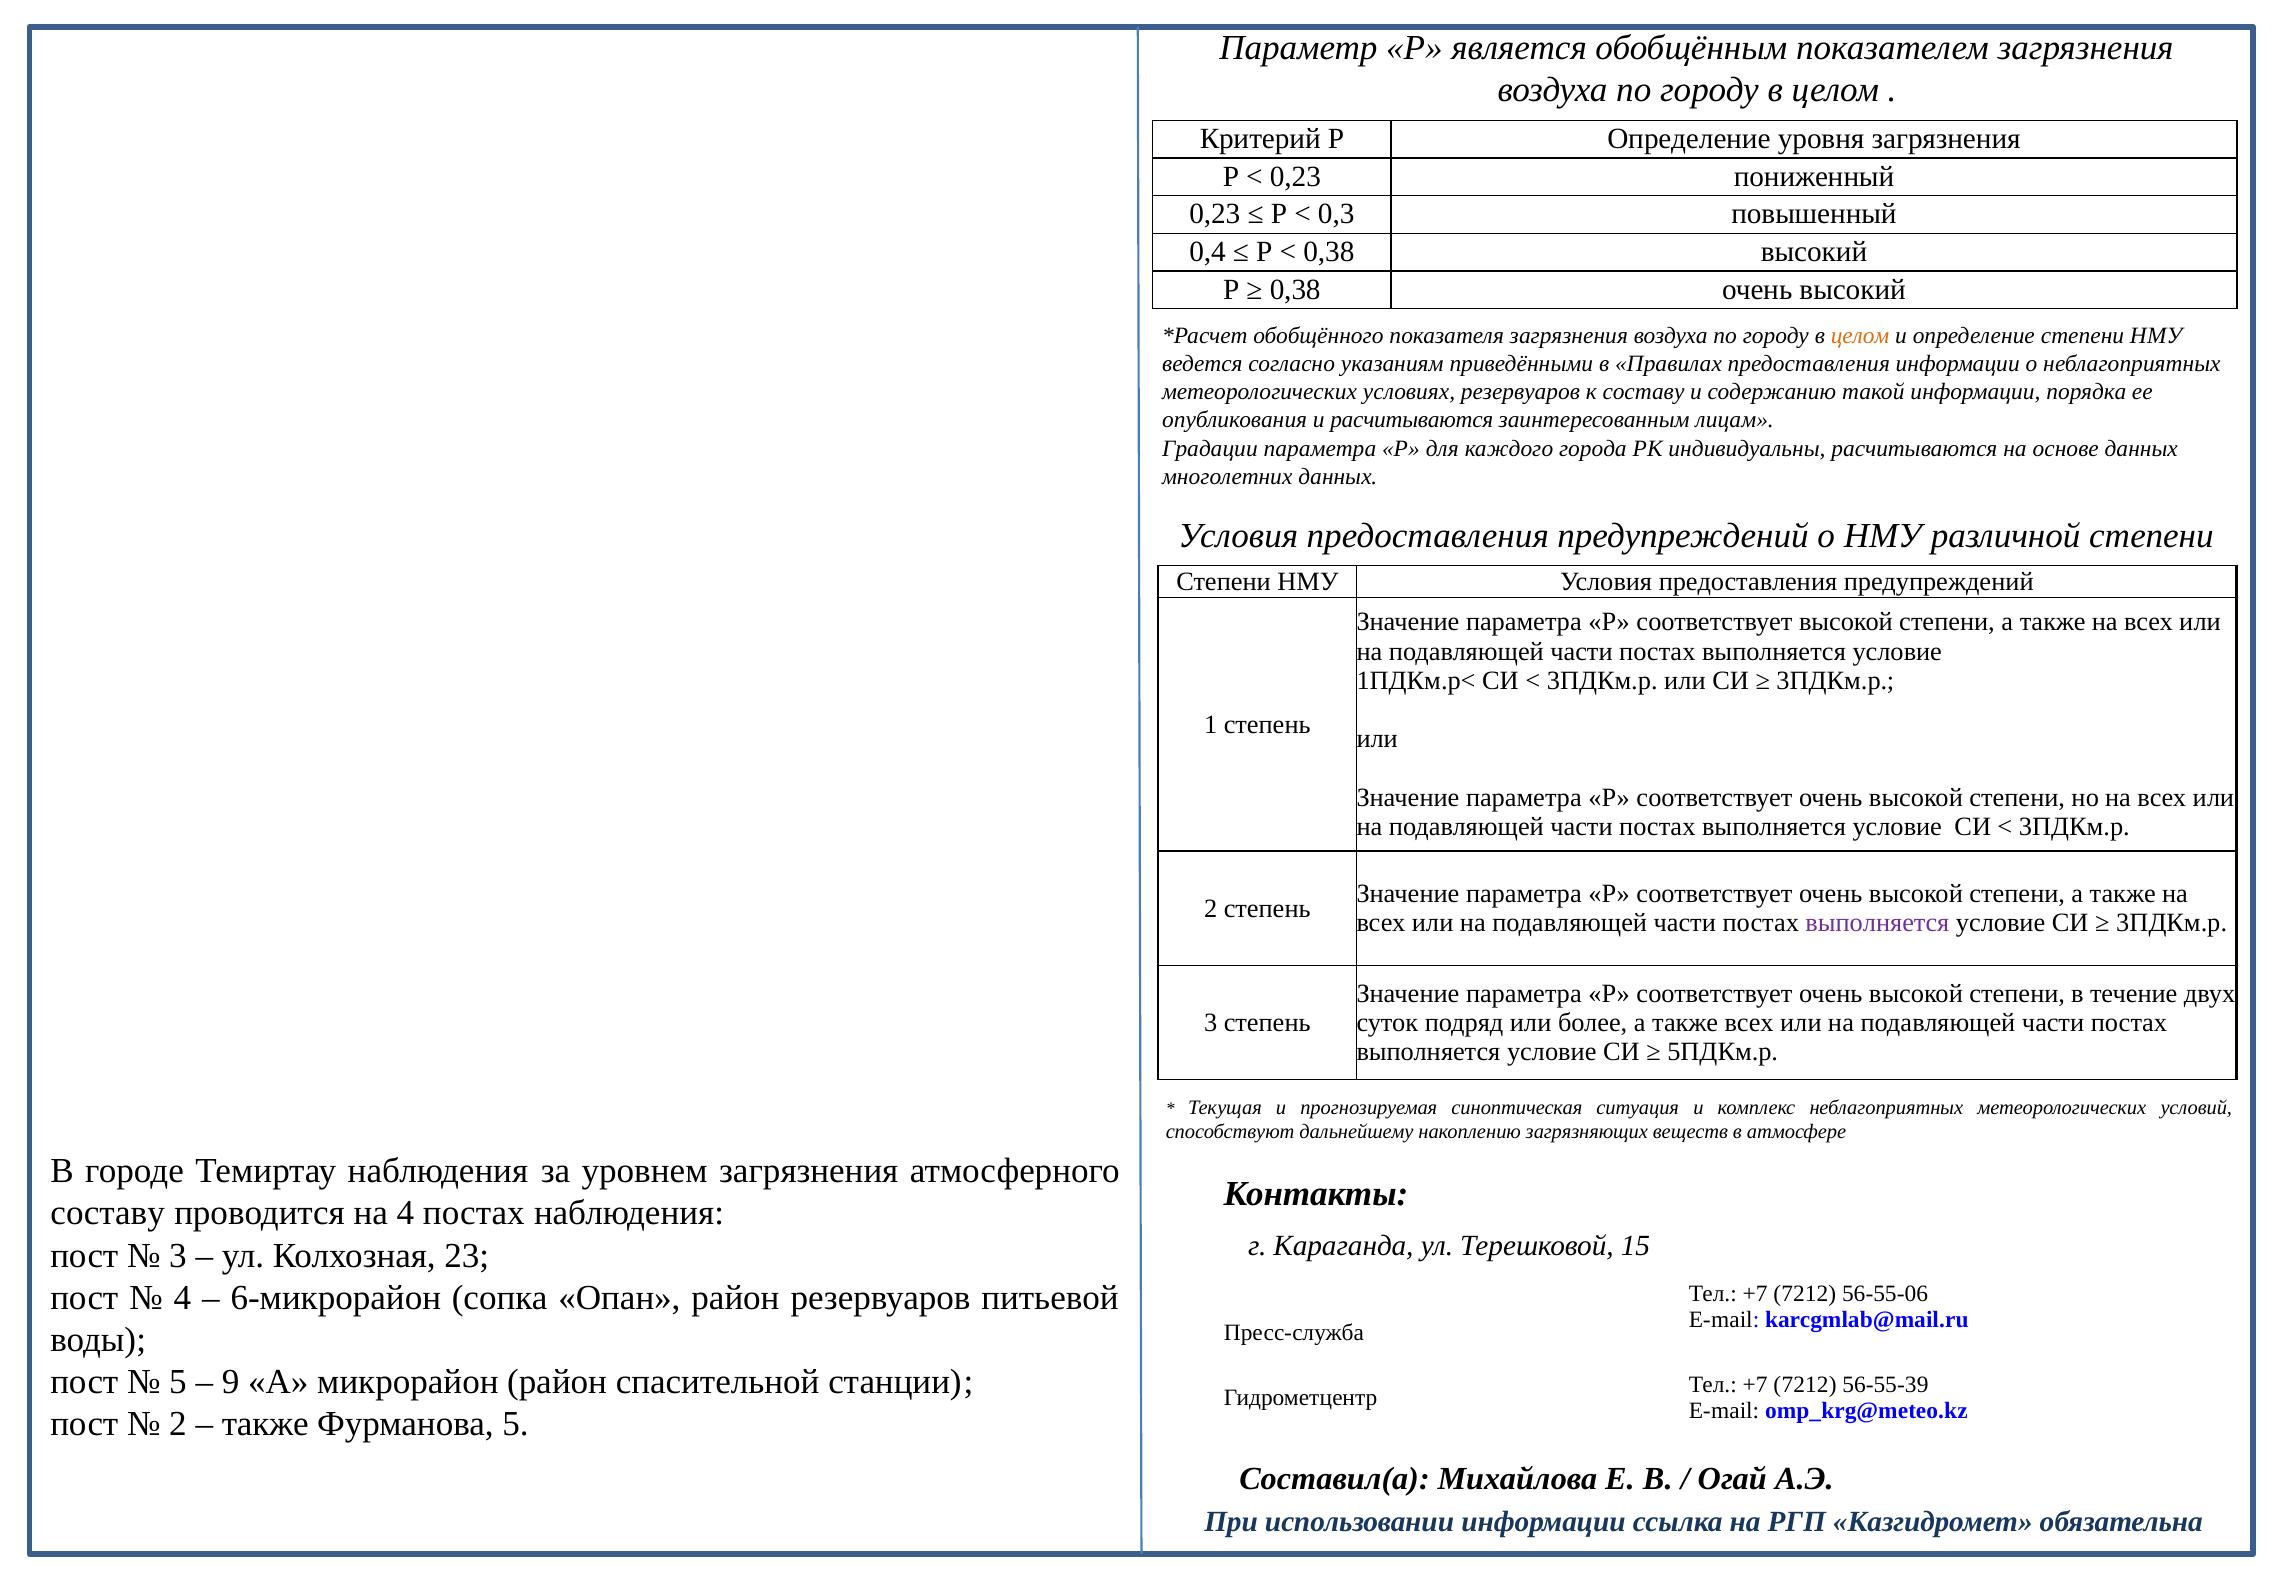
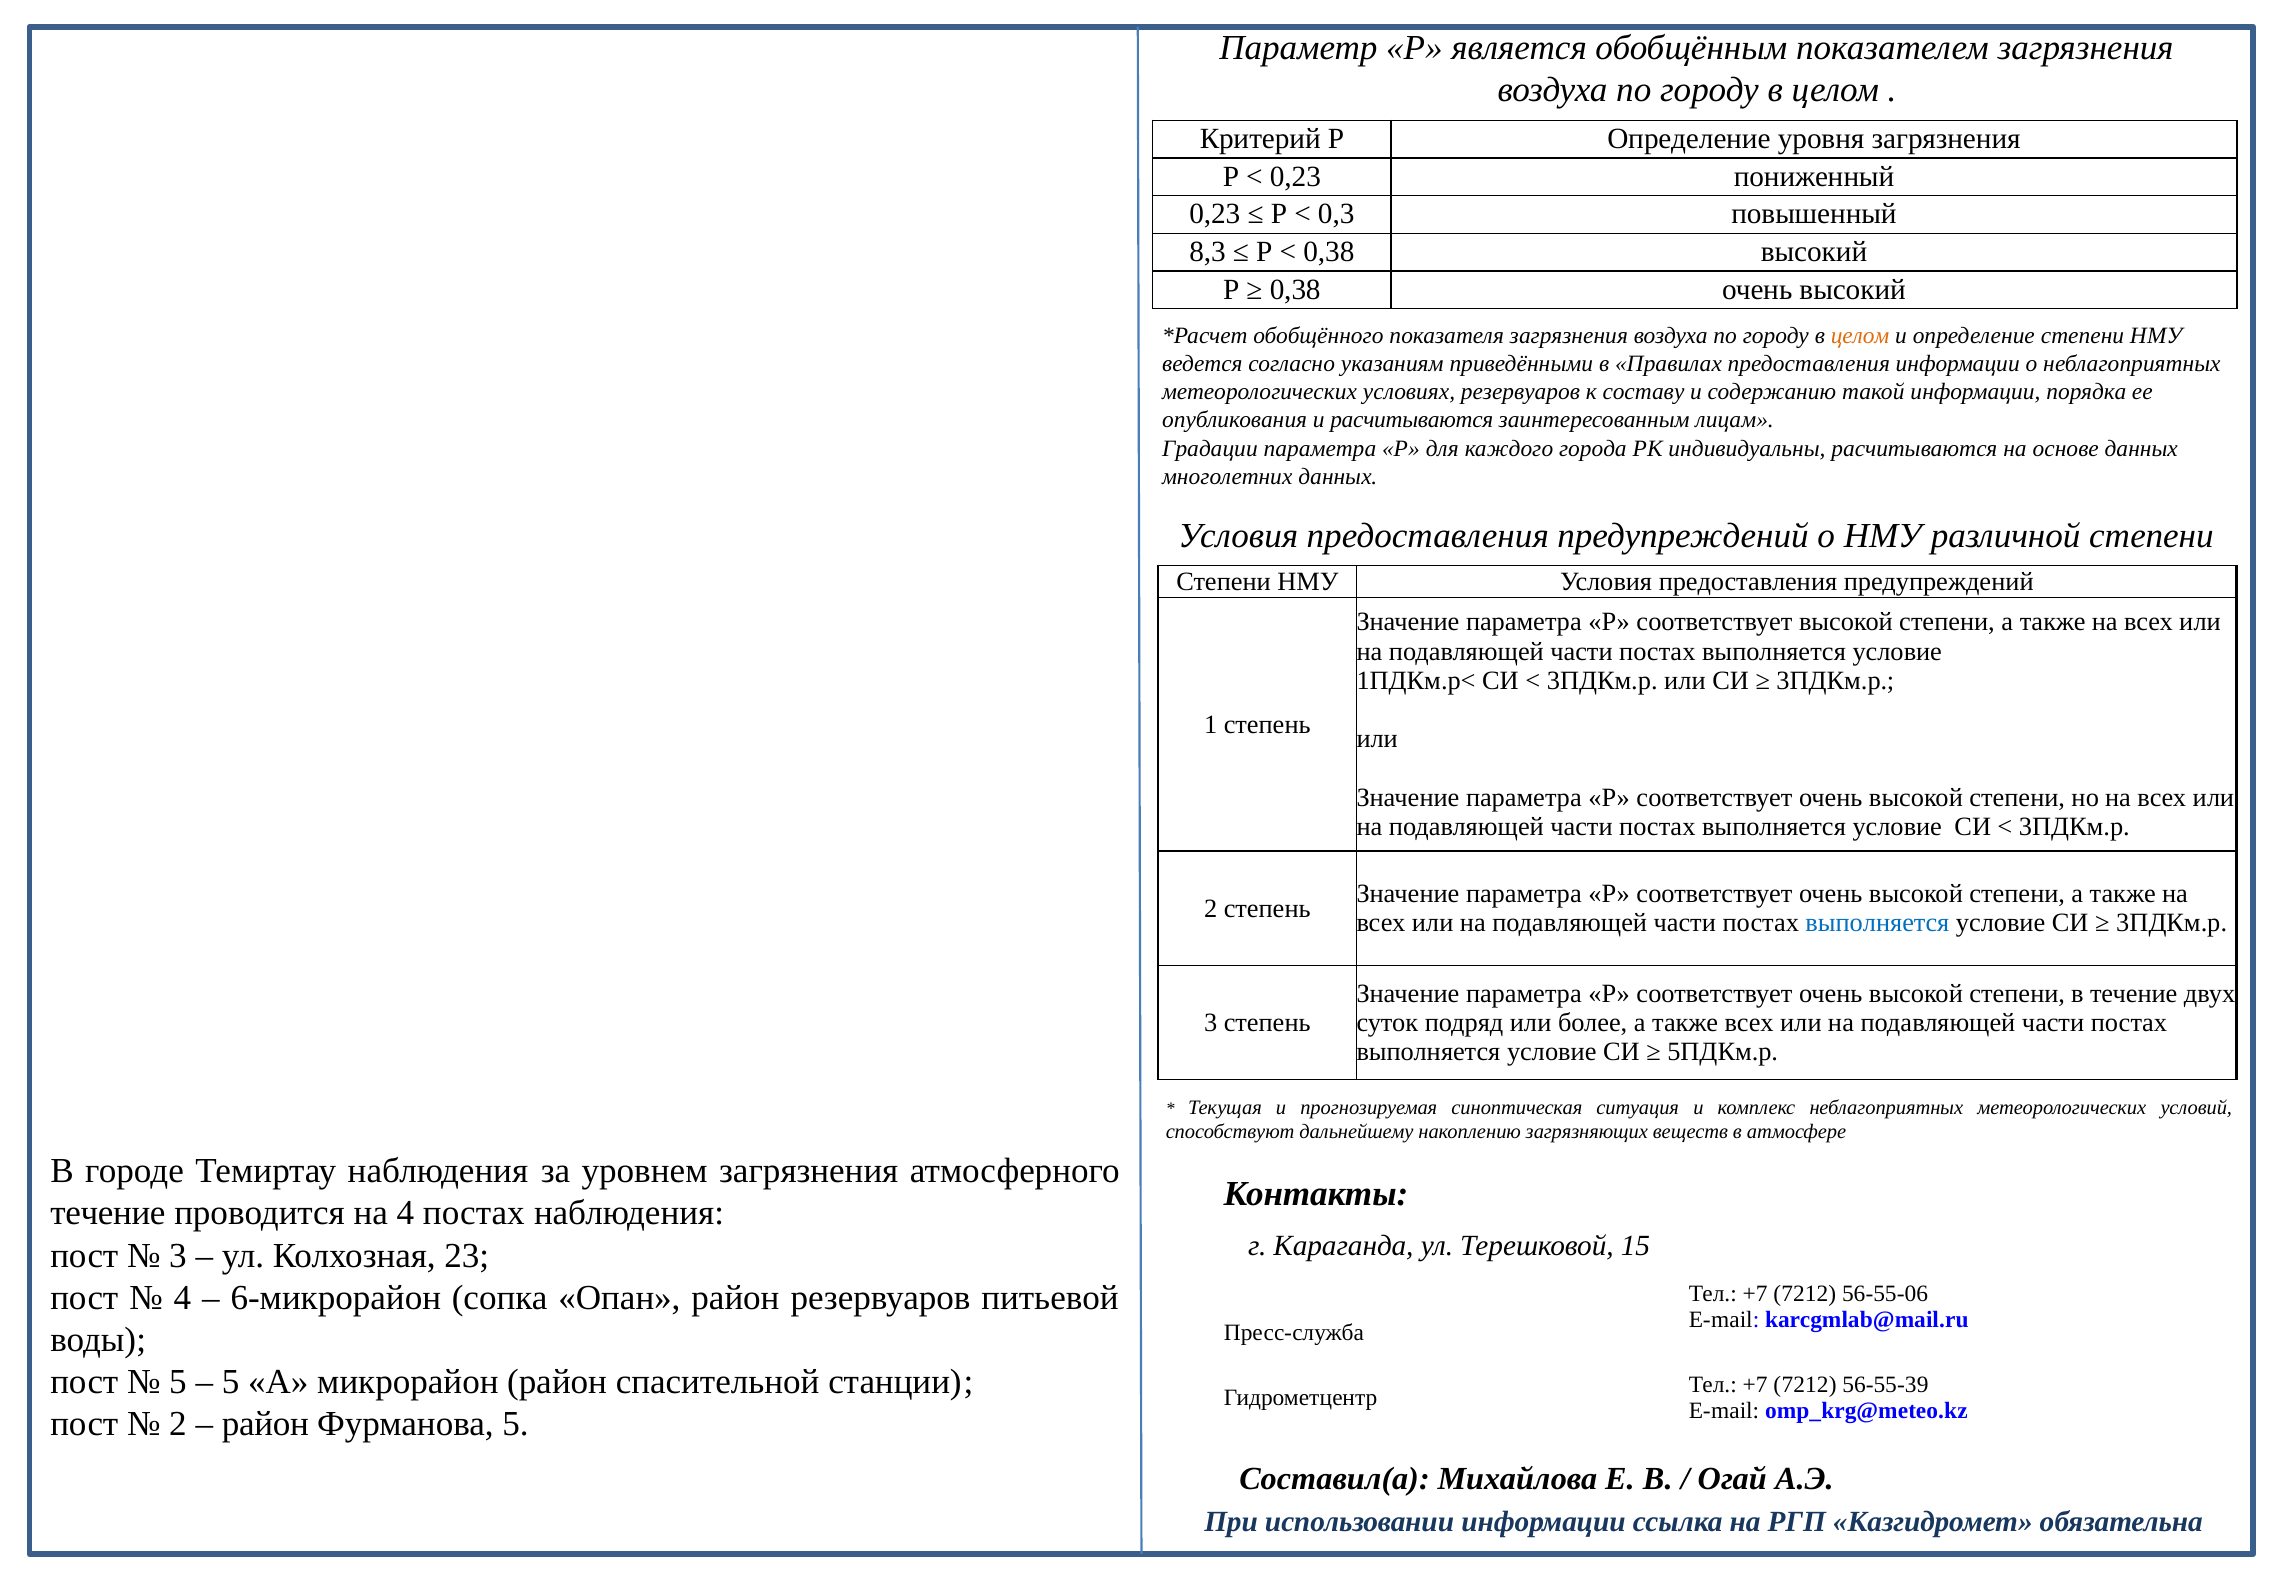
0,4: 0,4 -> 8,3
выполняется at (1877, 923) colour: purple -> blue
составу at (108, 1213): составу -> течение
9 at (231, 1382): 9 -> 5
также at (265, 1424): также -> район
